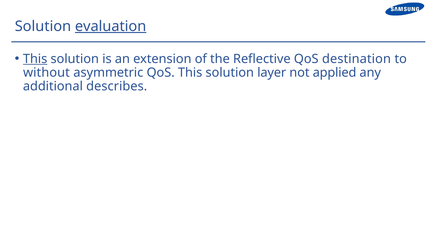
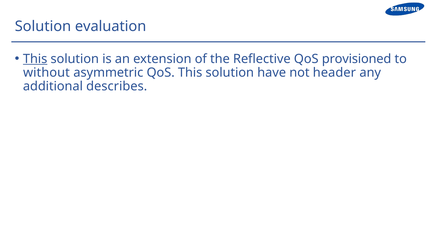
evaluation underline: present -> none
destination: destination -> provisioned
layer: layer -> have
applied: applied -> header
